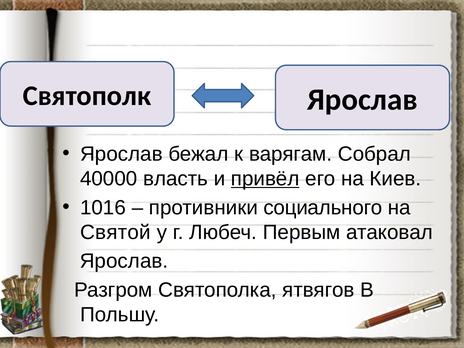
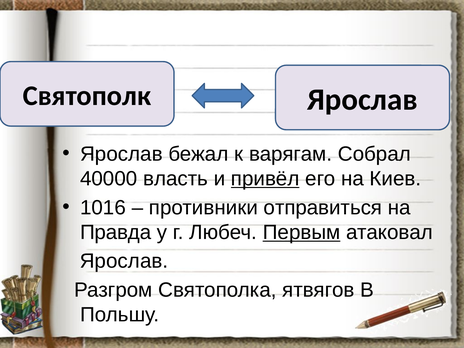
социального: социального -> отправиться
Святой: Святой -> Правда
Первым underline: none -> present
